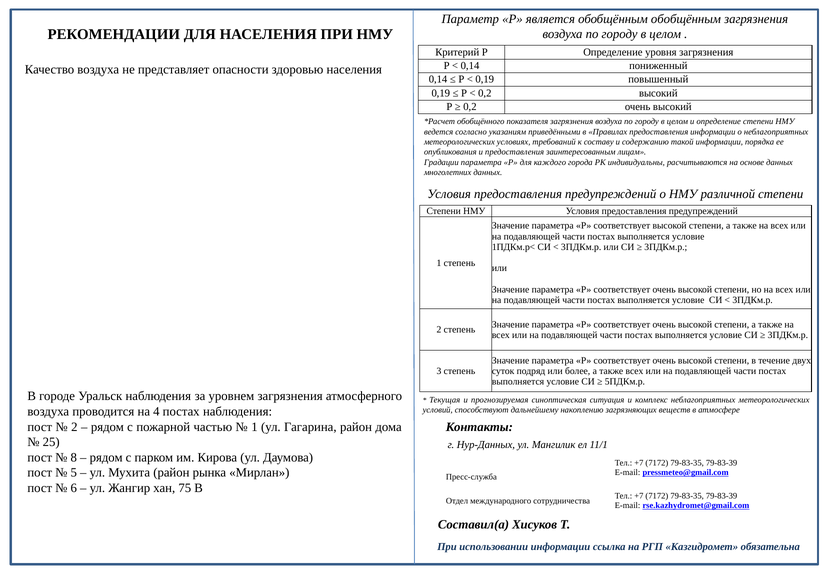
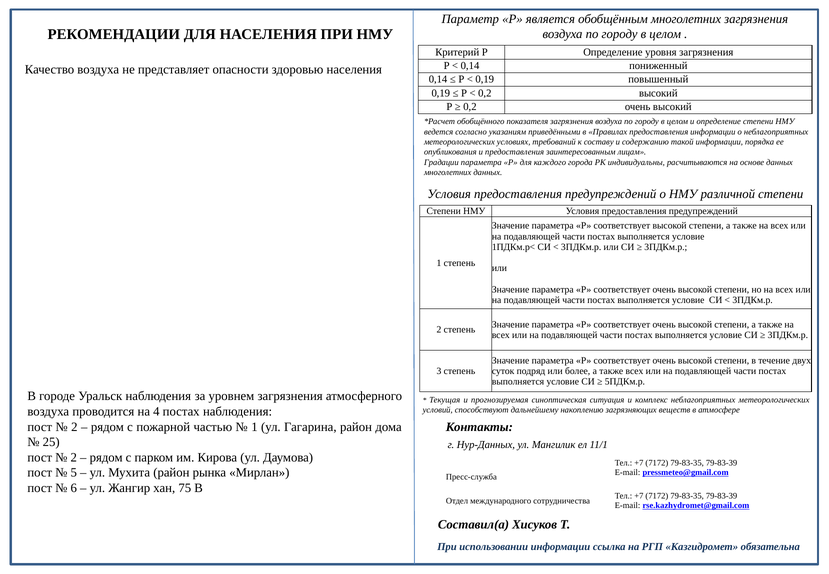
обобщённым обобщённым: обобщённым -> многолетних
8 at (74, 457): 8 -> 2
